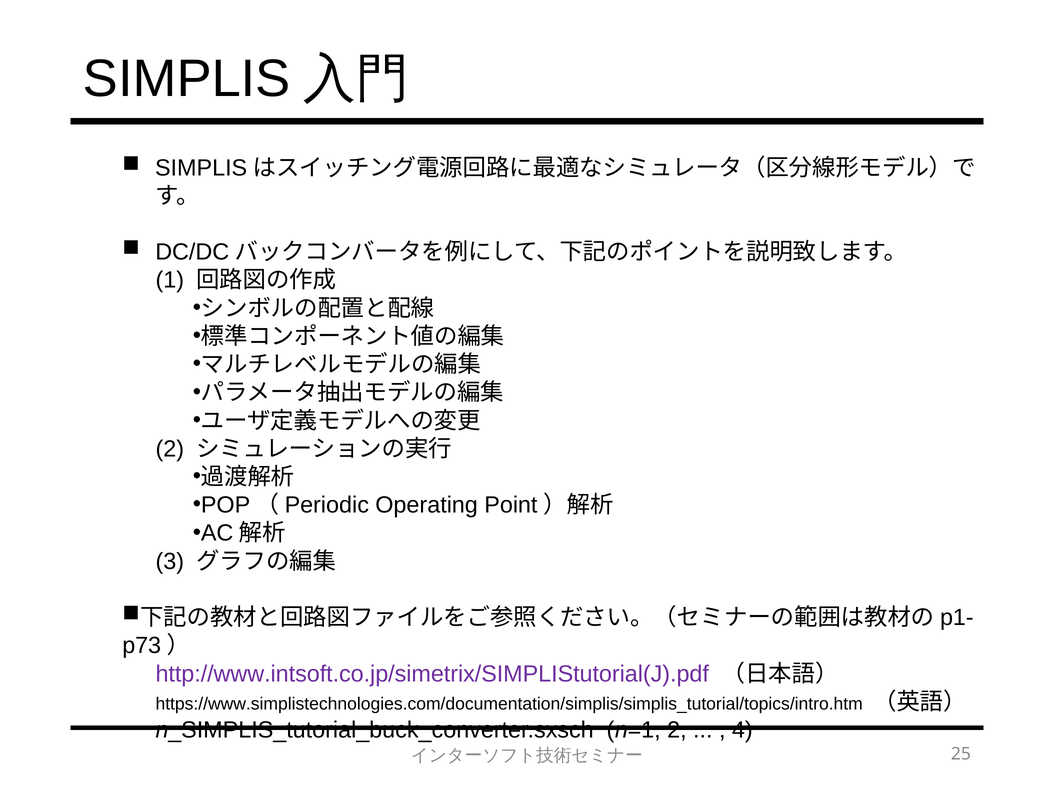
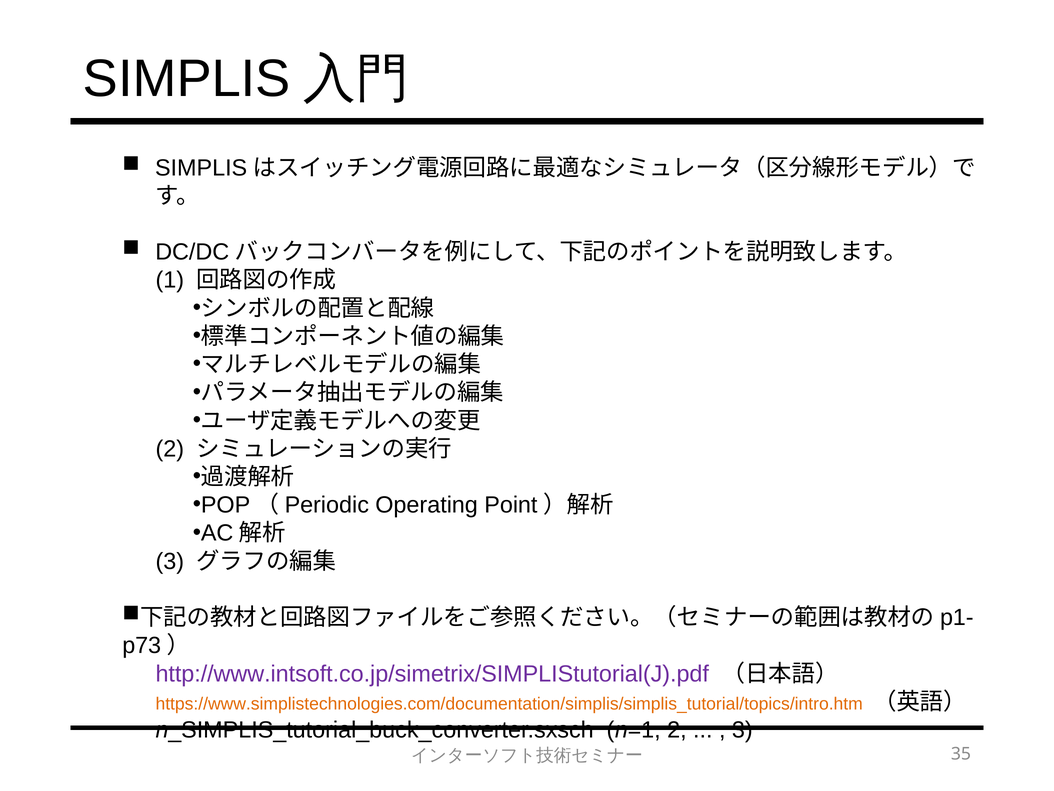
https://www.simplistechnologies.com/documentation/simplis/simplis_tutorial/topics/intro.htm colour: black -> orange
4 at (742, 730): 4 -> 3
25: 25 -> 35
